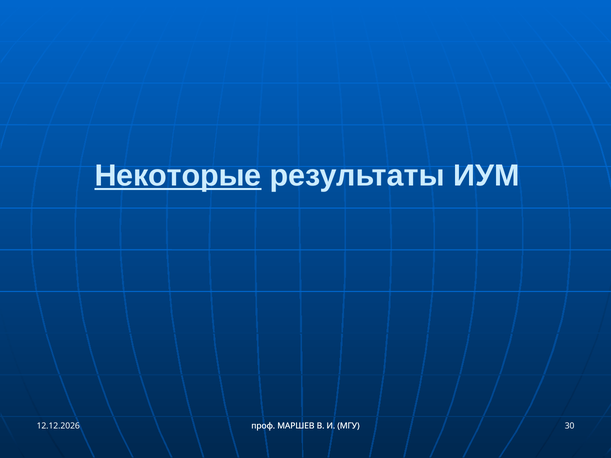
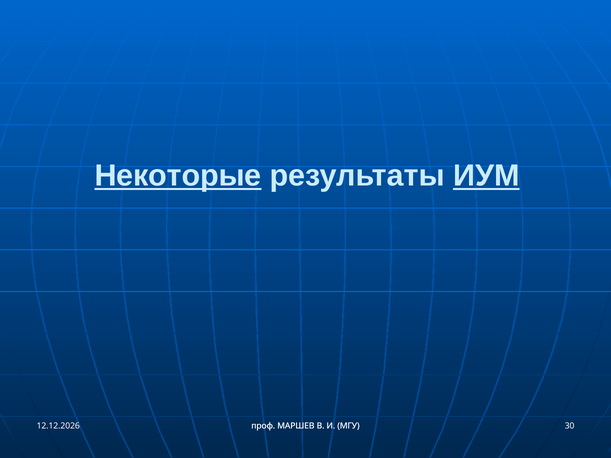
ИУМ underline: none -> present
